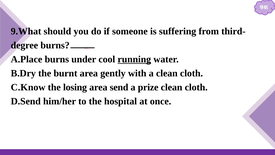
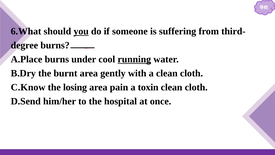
9.What: 9.What -> 6.What
you underline: none -> present
send: send -> pain
prize: prize -> toxin
